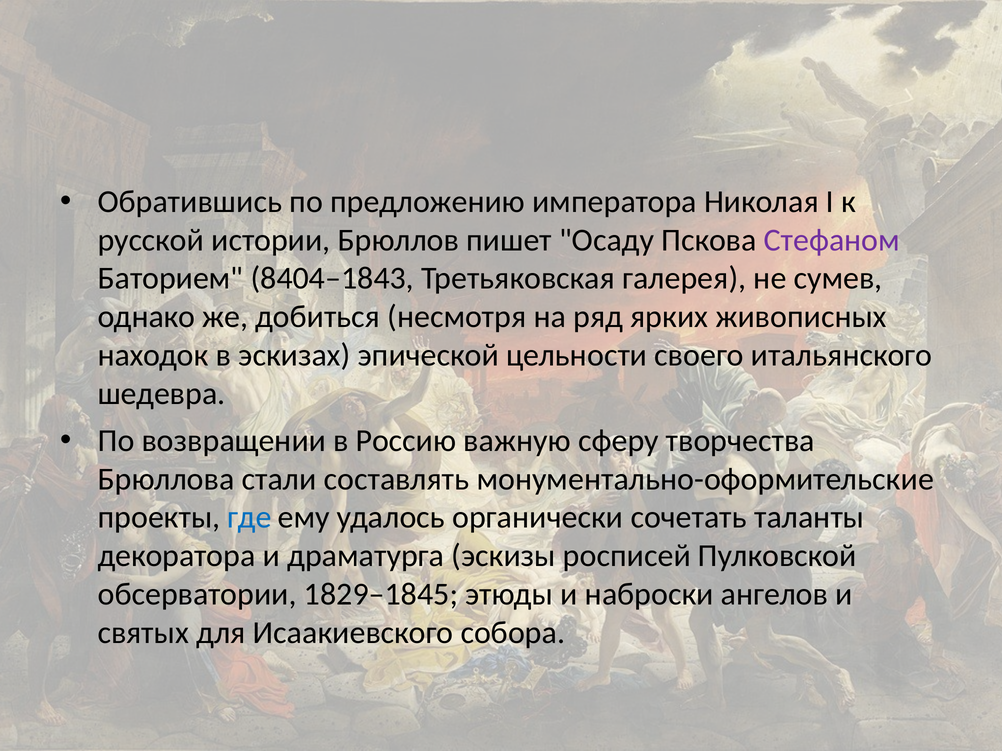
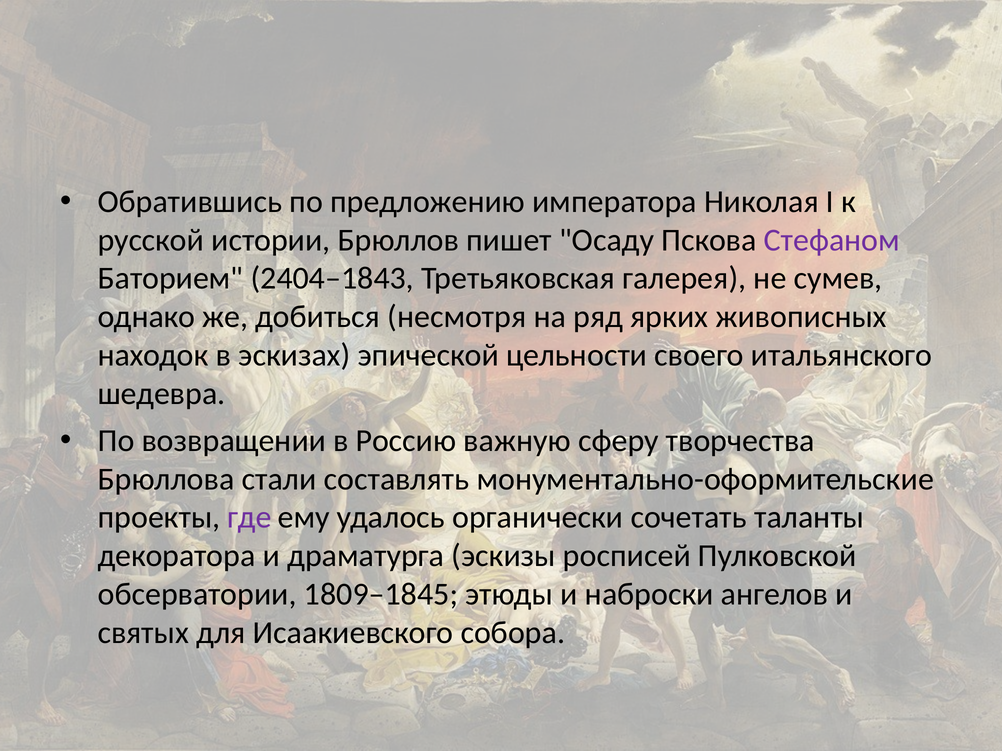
8404–1843: 8404–1843 -> 2404–1843
где colour: blue -> purple
1829–1845: 1829–1845 -> 1809–1845
